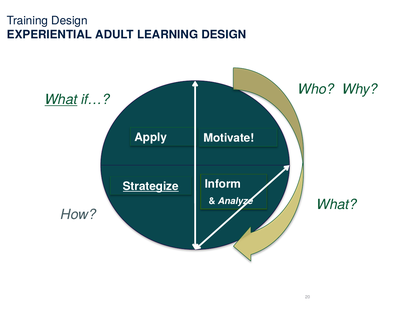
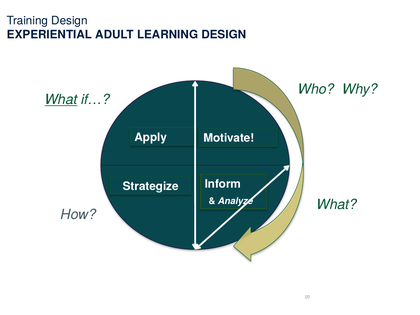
Strategize underline: present -> none
